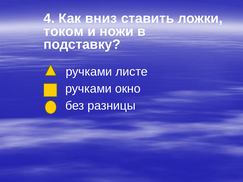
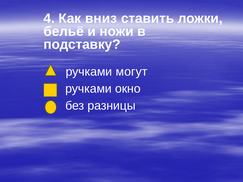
током: током -> бельё
листе: листе -> могут
